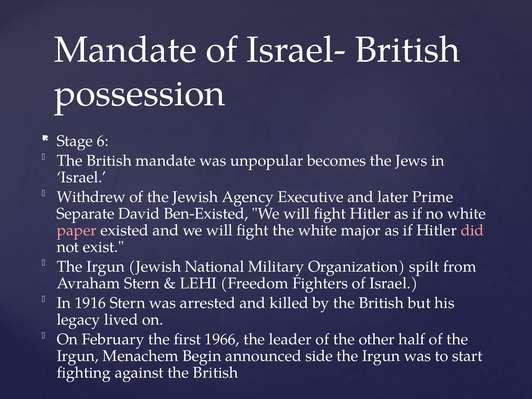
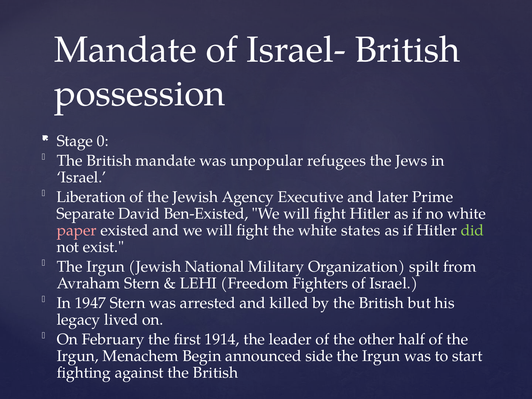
6: 6 -> 0
becomes: becomes -> refugees
Withdrew: Withdrew -> Liberation
major: major -> states
did colour: pink -> light green
1916: 1916 -> 1947
1966: 1966 -> 1914
